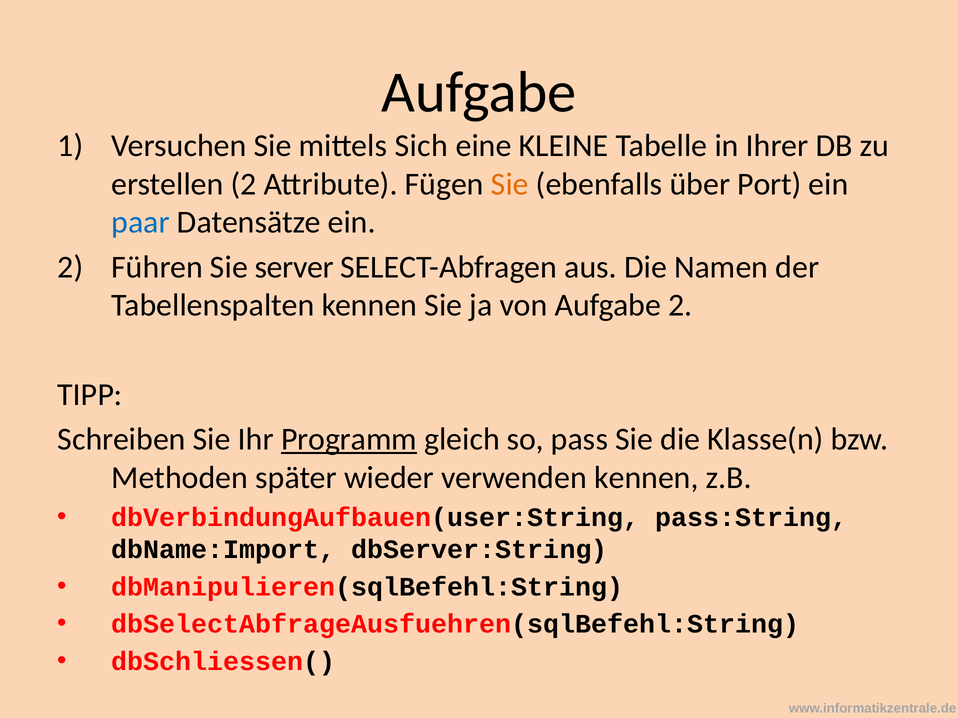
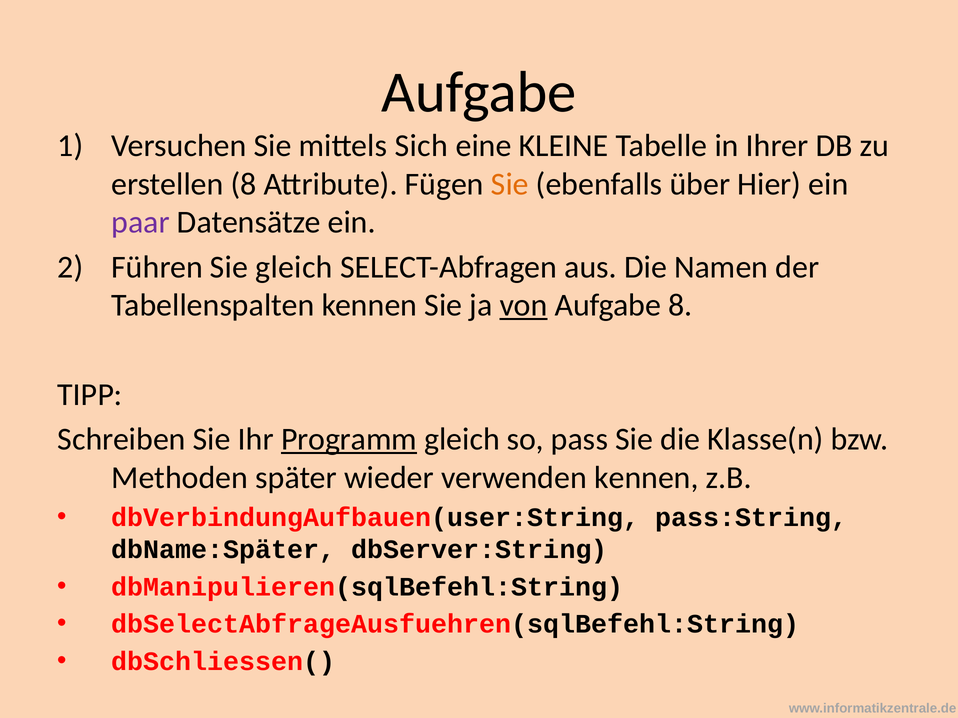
erstellen 2: 2 -> 8
Port: Port -> Hier
paar colour: blue -> purple
Sie server: server -> gleich
von underline: none -> present
Aufgabe 2: 2 -> 8
dbName:Import: dbName:Import -> dbName:Später
